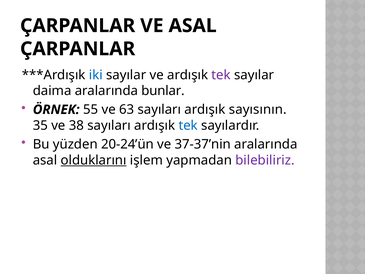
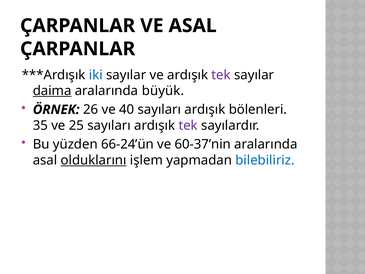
daima underline: none -> present
bunlar: bunlar -> büyük
55: 55 -> 26
63: 63 -> 40
sayısının: sayısının -> bölenleri
38: 38 -> 25
tek at (188, 125) colour: blue -> purple
20-24’ün: 20-24’ün -> 66-24’ün
37-37’nin: 37-37’nin -> 60-37’nin
bilebiliriz colour: purple -> blue
